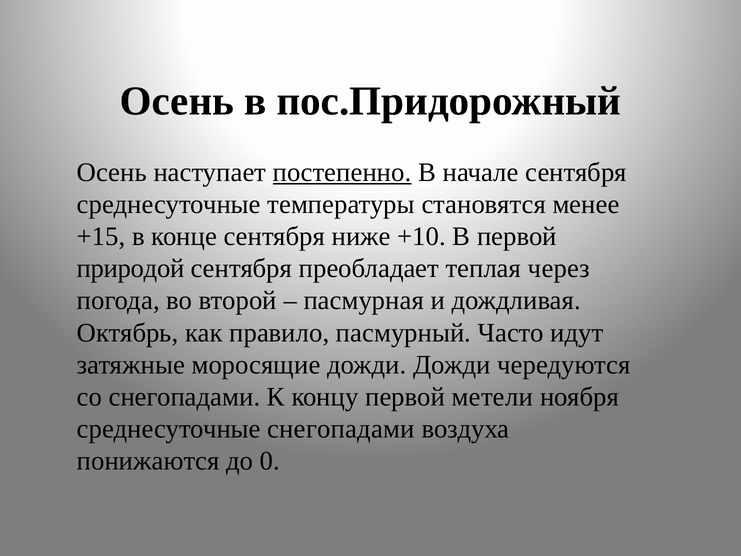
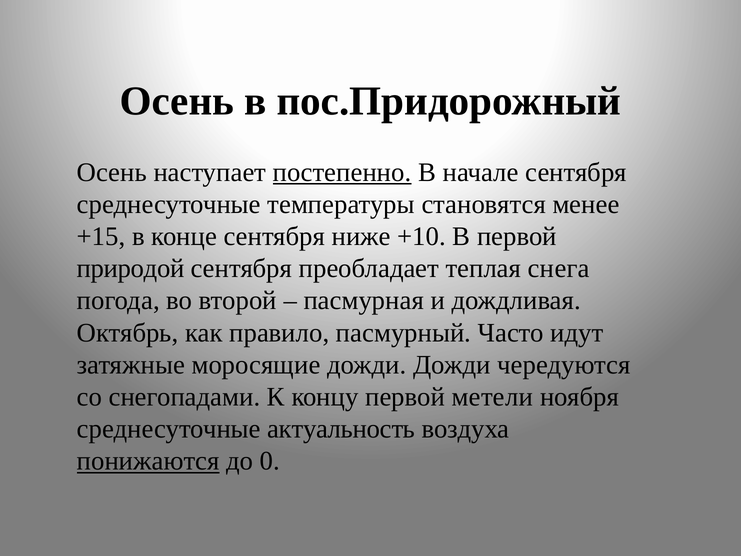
через: через -> снега
среднесуточные снегопадами: снегопадами -> актуальность
понижаются underline: none -> present
